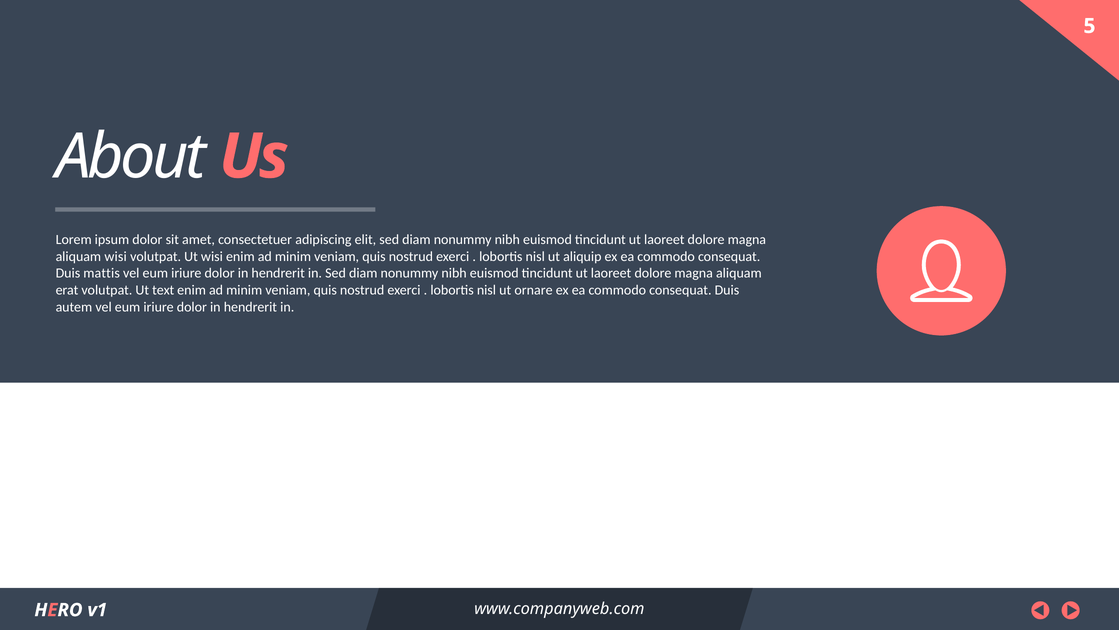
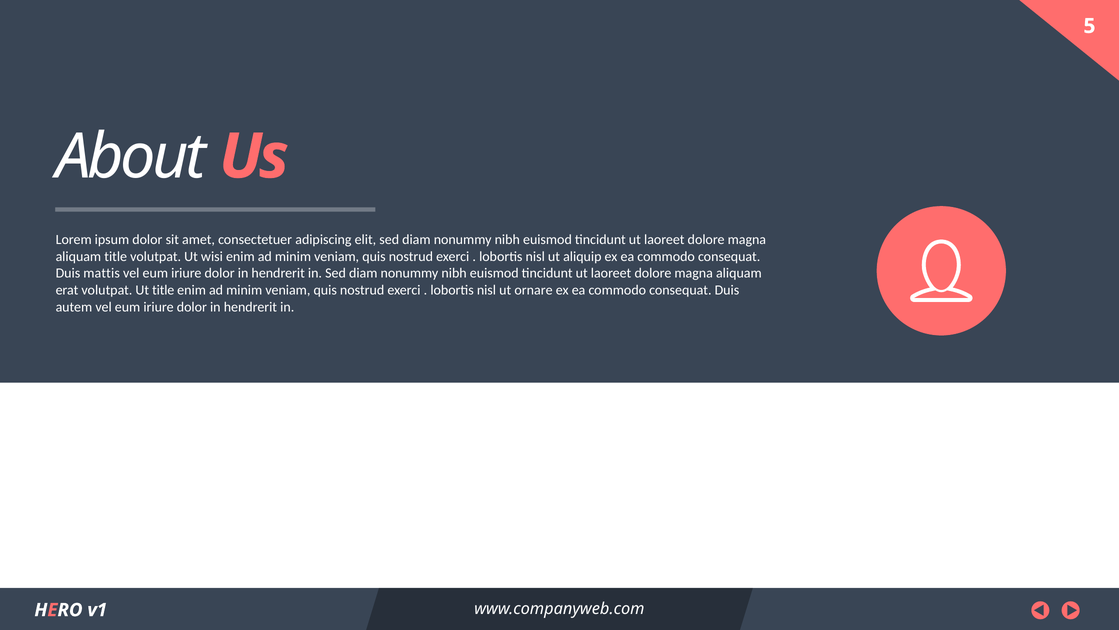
aliquam wisi: wisi -> title
Ut text: text -> title
